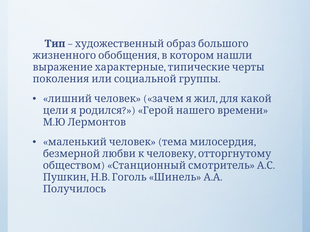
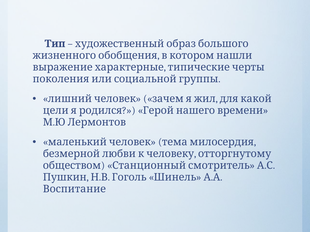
Получилось: Получилось -> Воспитание
